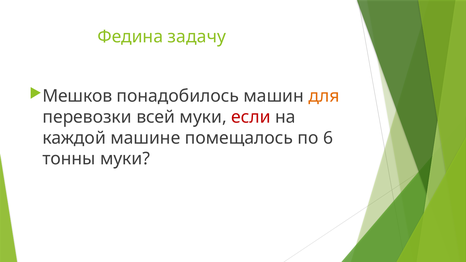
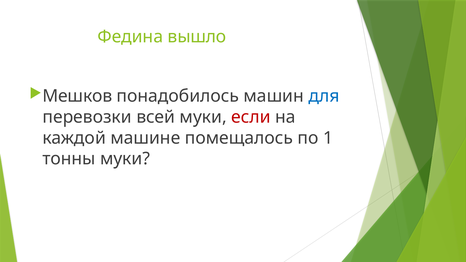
задачу: задачу -> вышло
для colour: orange -> blue
6: 6 -> 1
